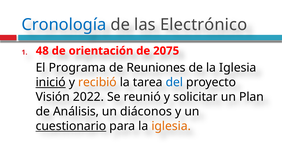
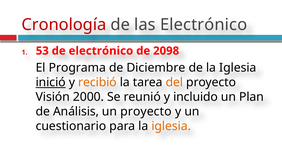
Cronología colour: blue -> red
48: 48 -> 53
de orientación: orientación -> electrónico
2075: 2075 -> 2098
Reuniones: Reuniones -> Diciembre
del colour: blue -> orange
2022: 2022 -> 2000
solicitar: solicitar -> incluido
un diáconos: diáconos -> proyecto
cuestionario underline: present -> none
